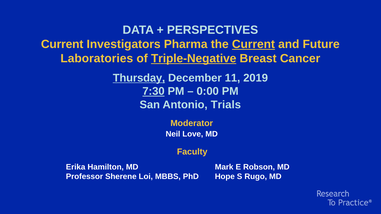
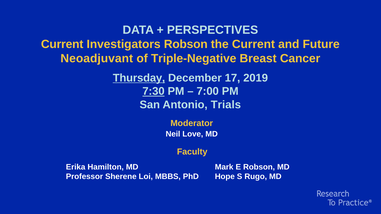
Investigators Pharma: Pharma -> Robson
Current at (253, 44) underline: present -> none
Laboratories: Laboratories -> Neoadjuvant
Triple-Negative underline: present -> none
11: 11 -> 17
0:00: 0:00 -> 7:00
